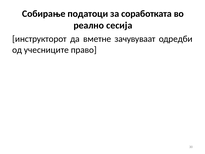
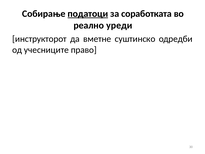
податоци underline: none -> present
сесија: сесија -> уреди
зачувуваат: зачувуваат -> суштинско
